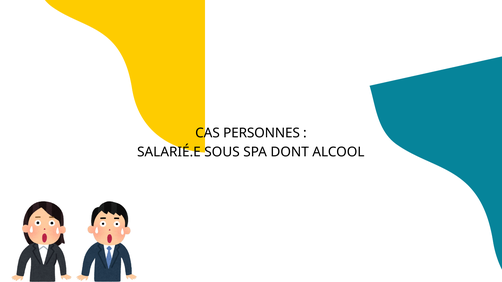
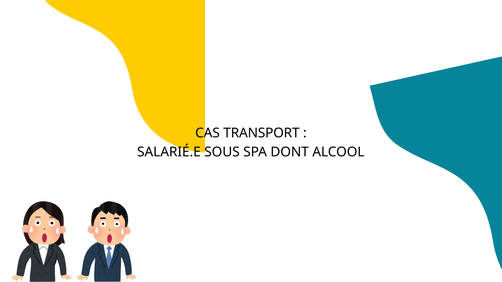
PERSONNES: PERSONNES -> TRANSPORT
